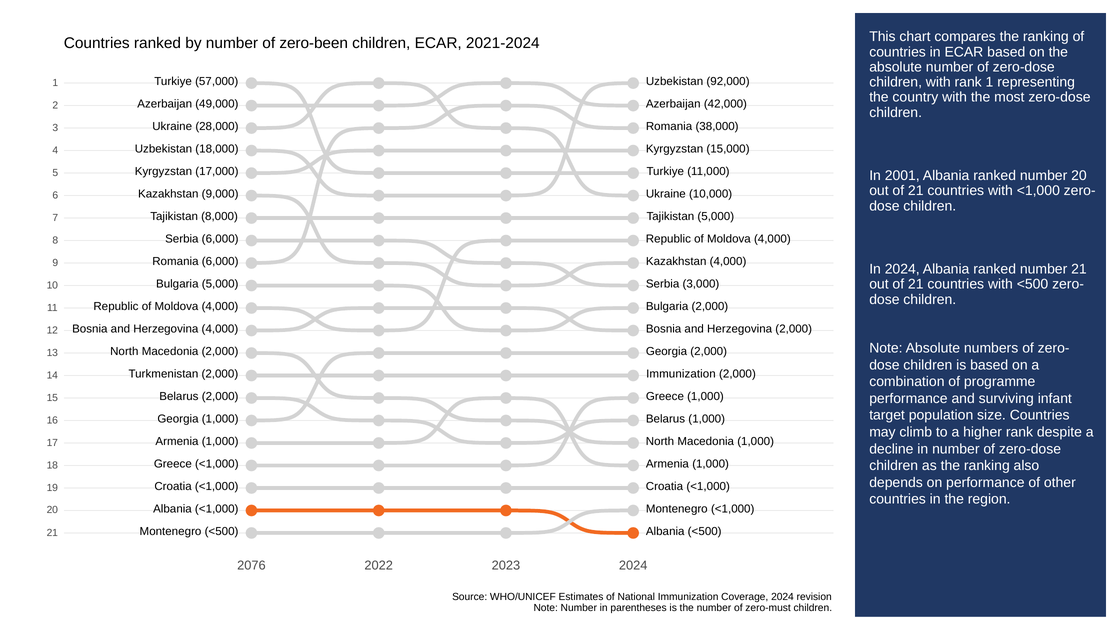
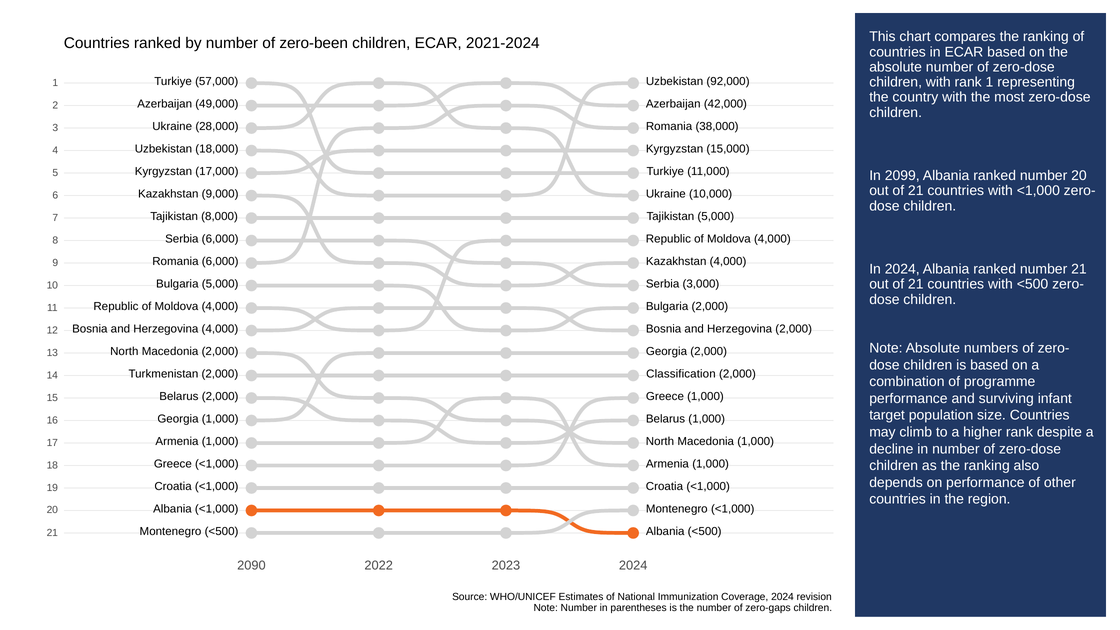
2001: 2001 -> 2099
Immunization at (681, 374): Immunization -> Classification
2076: 2076 -> 2090
zero-must: zero-must -> zero-gaps
